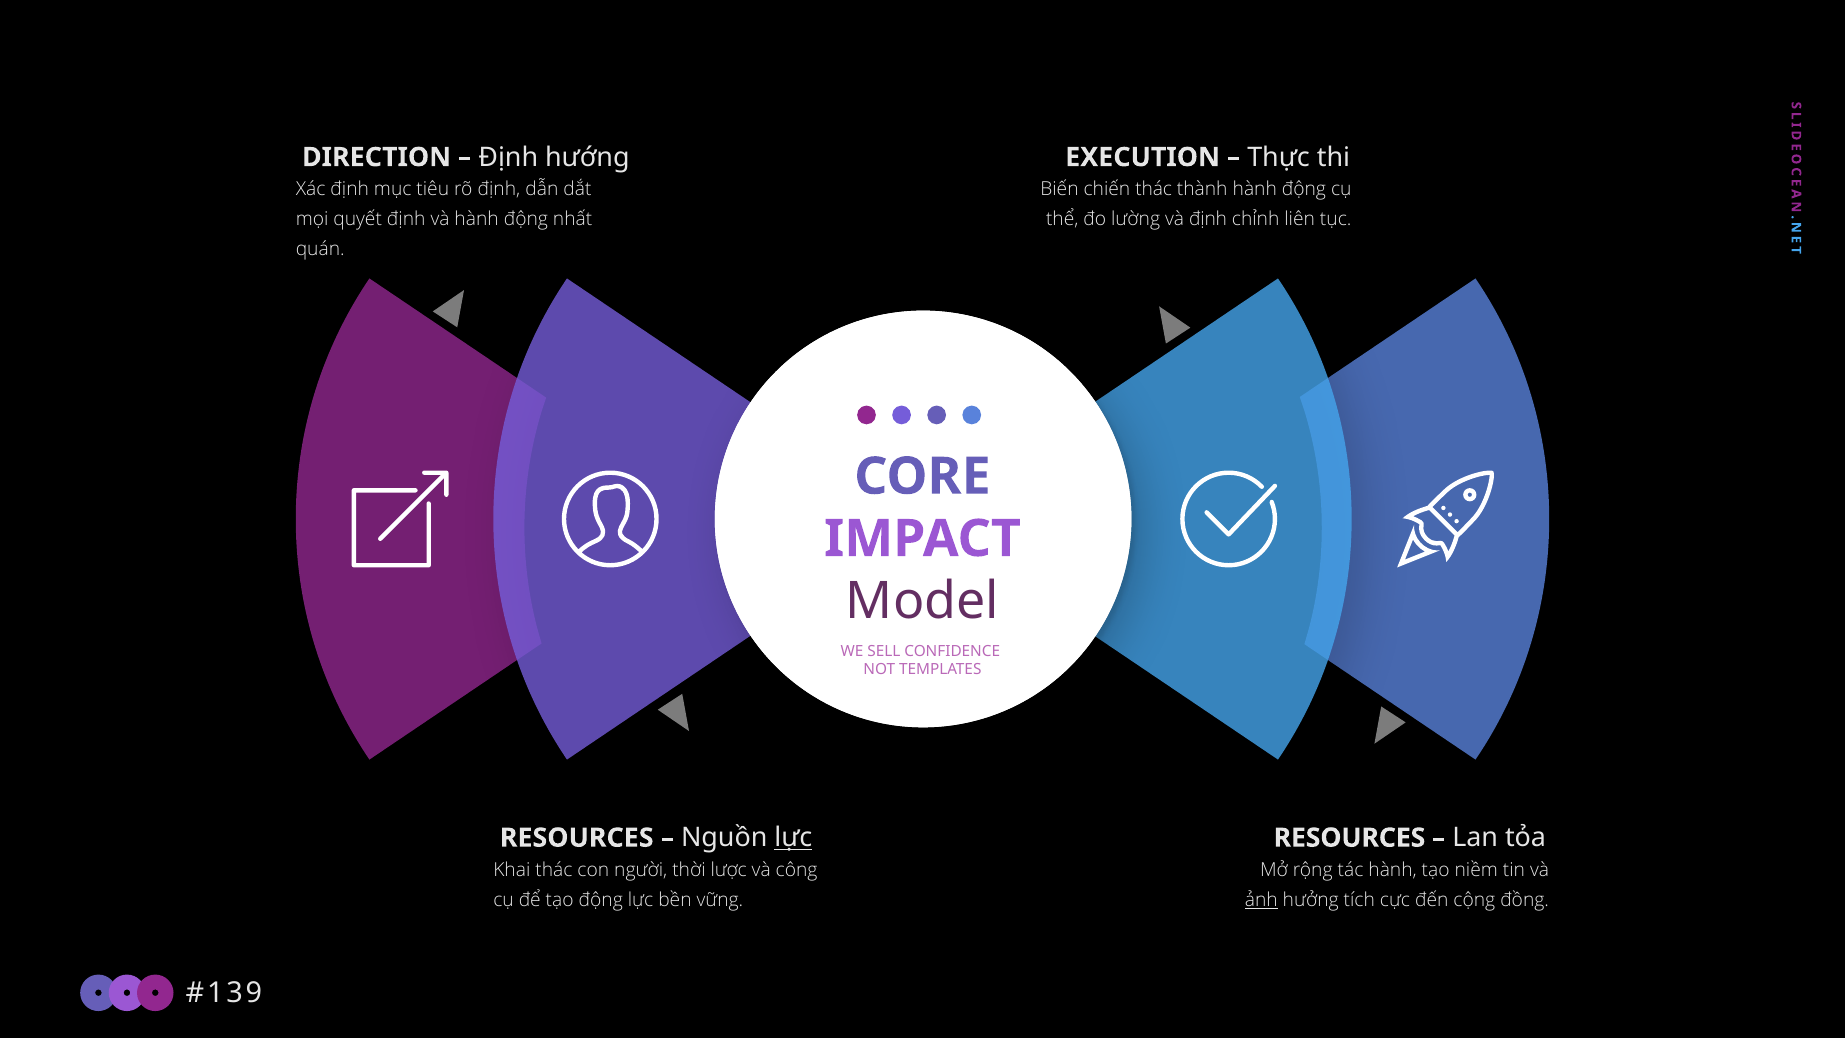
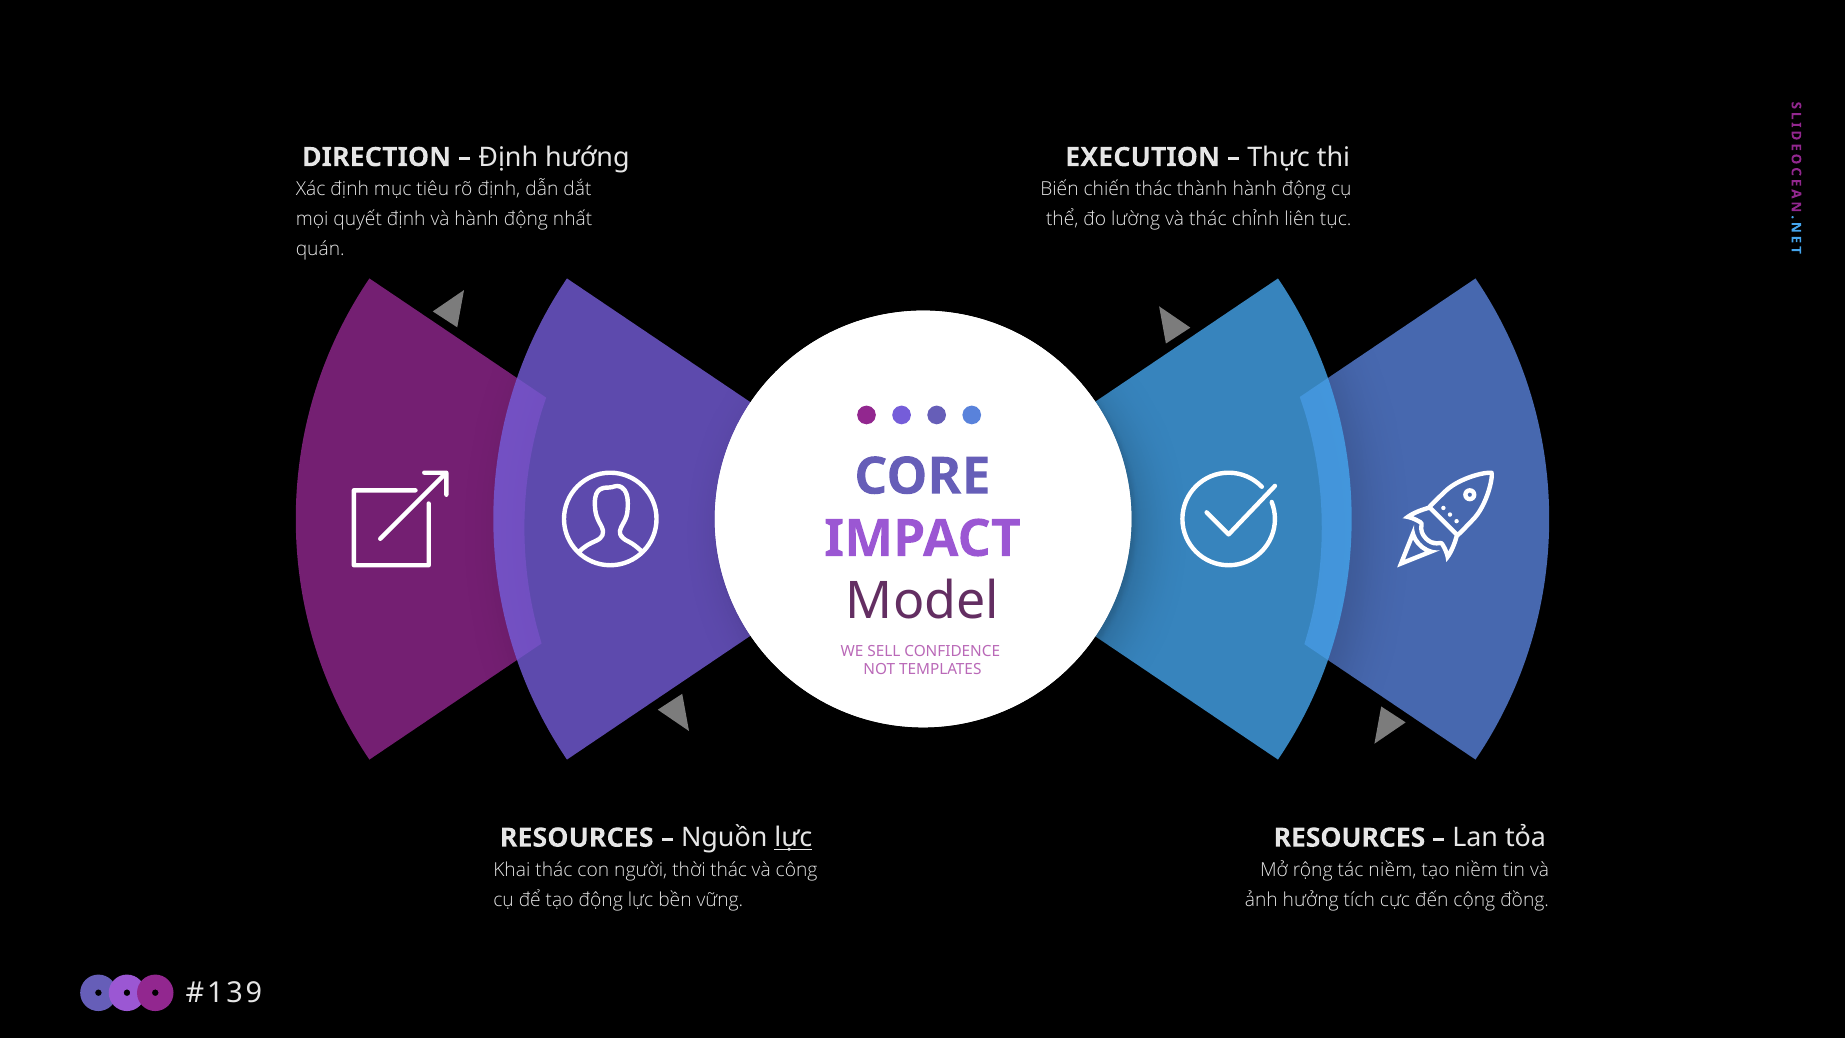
và định: định -> thác
thời lược: lược -> thác
tác hành: hành -> niềm
ảnh underline: present -> none
